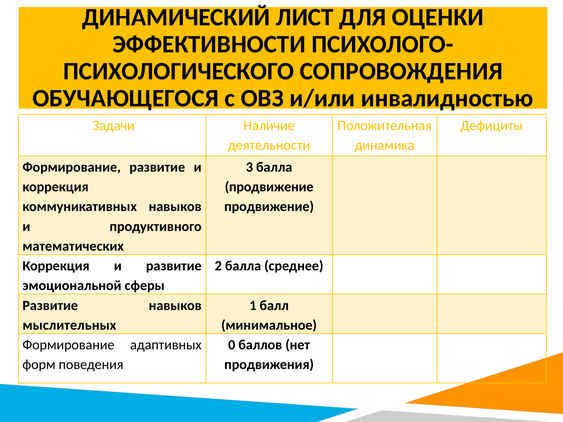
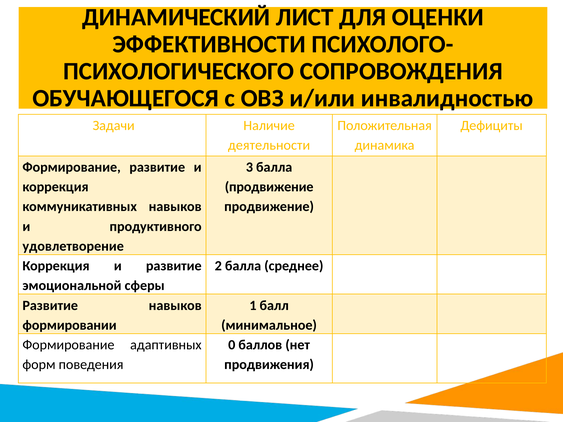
математических: математических -> удовлетворение
мыслительных: мыслительных -> формировании
